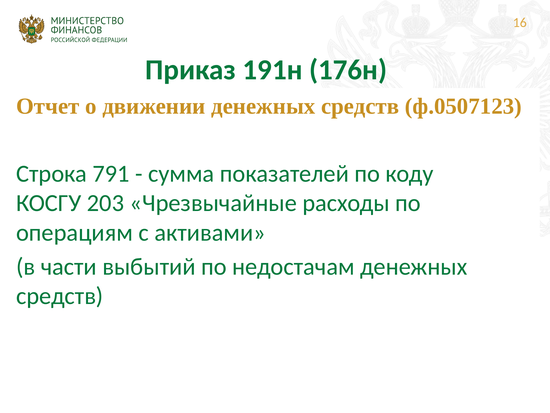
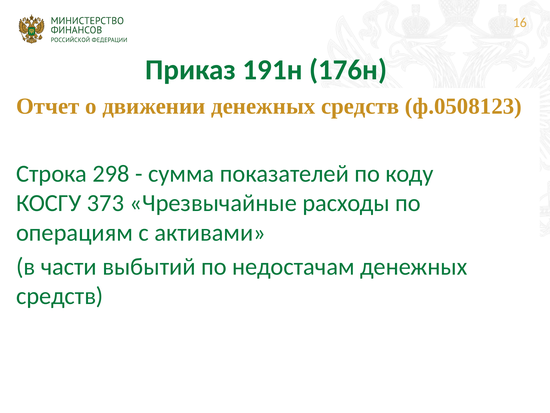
ф.0507123: ф.0507123 -> ф.0508123
791: 791 -> 298
203: 203 -> 373
